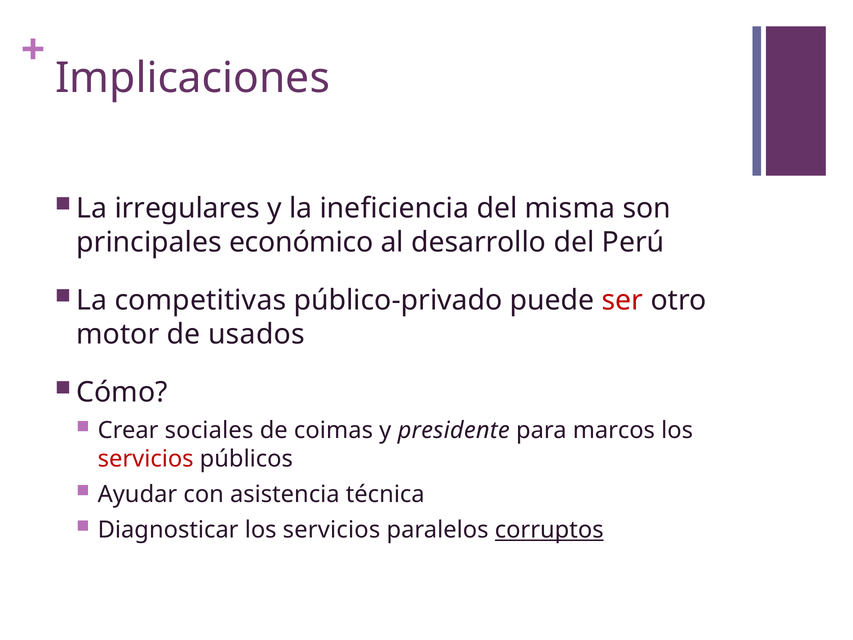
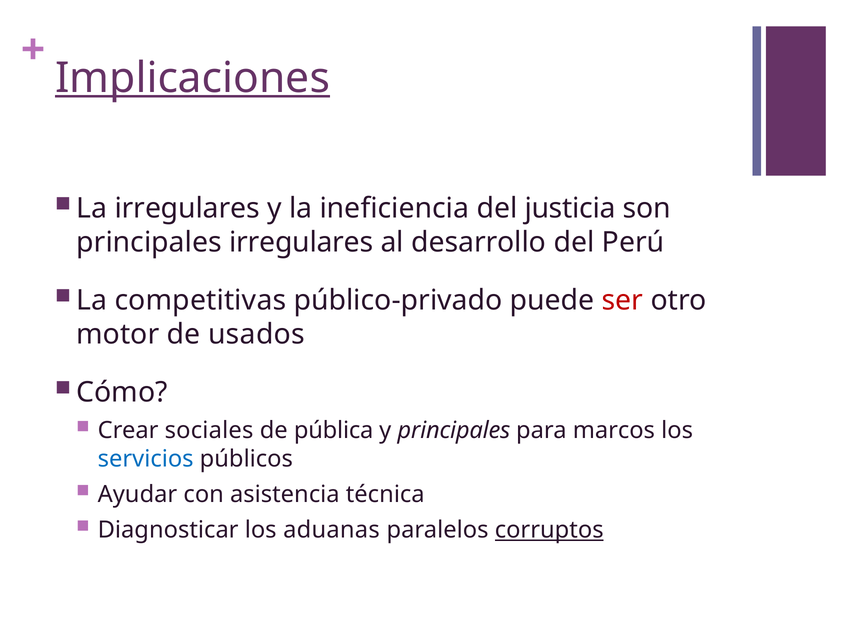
Implicaciones underline: none -> present
misma: misma -> justicia
principales económico: económico -> irregulares
coimas: coimas -> pública
y presidente: presidente -> principales
servicios at (146, 459) colour: red -> blue
Diagnosticar los servicios: servicios -> aduanas
